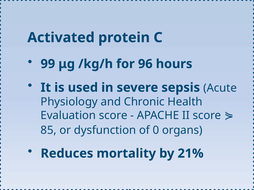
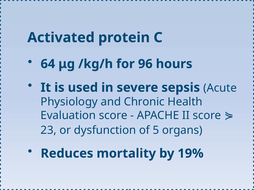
99: 99 -> 64
85: 85 -> 23
0: 0 -> 5
21%: 21% -> 19%
